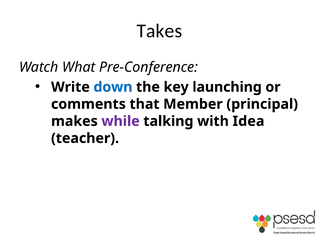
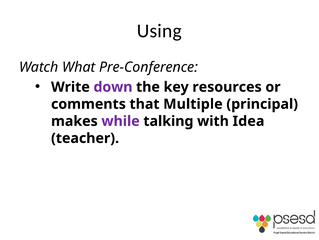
Takes: Takes -> Using
down colour: blue -> purple
launching: launching -> resources
Member: Member -> Multiple
